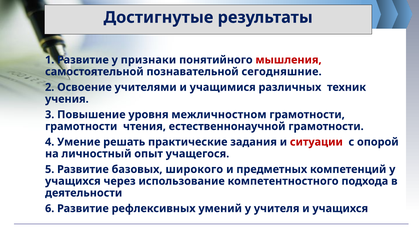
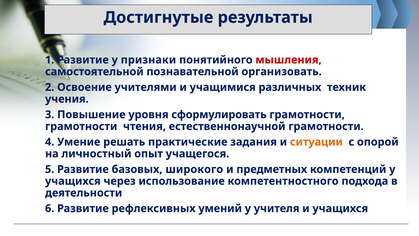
сегодняшние: сегодняшние -> организовать
межличностном: межличностном -> сформулировать
ситуации colour: red -> orange
